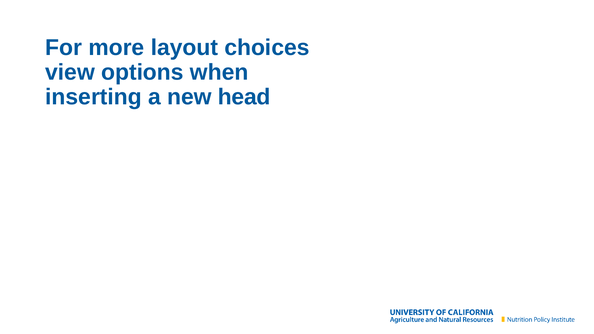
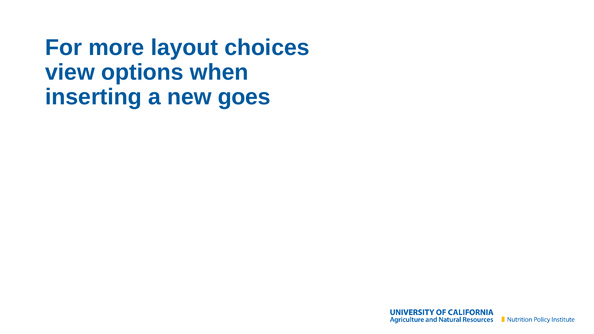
head: head -> goes
